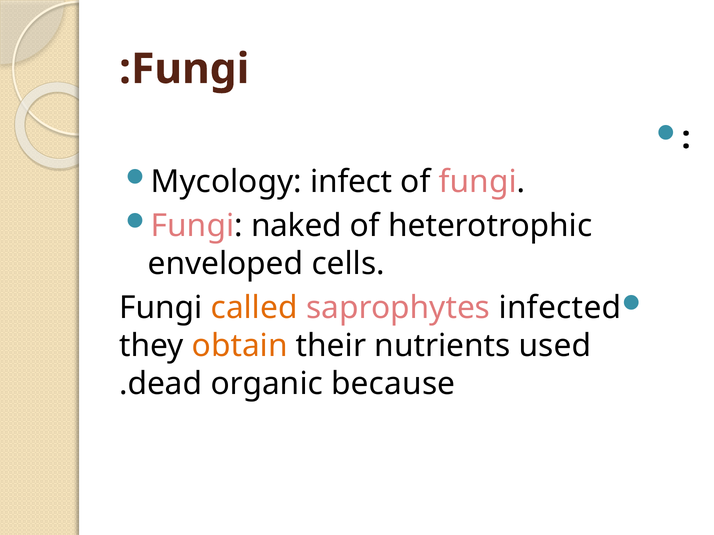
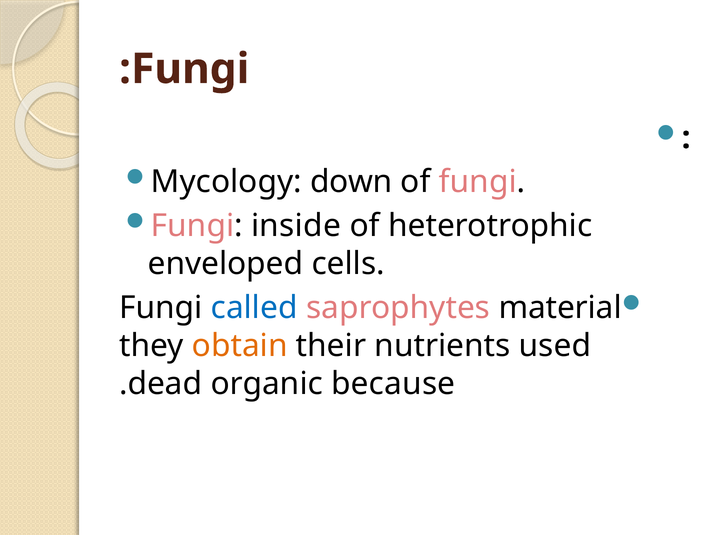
infect: infect -> down
naked: naked -> inside
called colour: orange -> blue
infected: infected -> material
